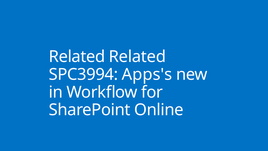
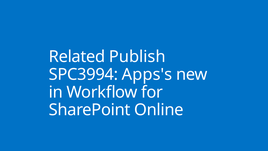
Related Related: Related -> Publish
